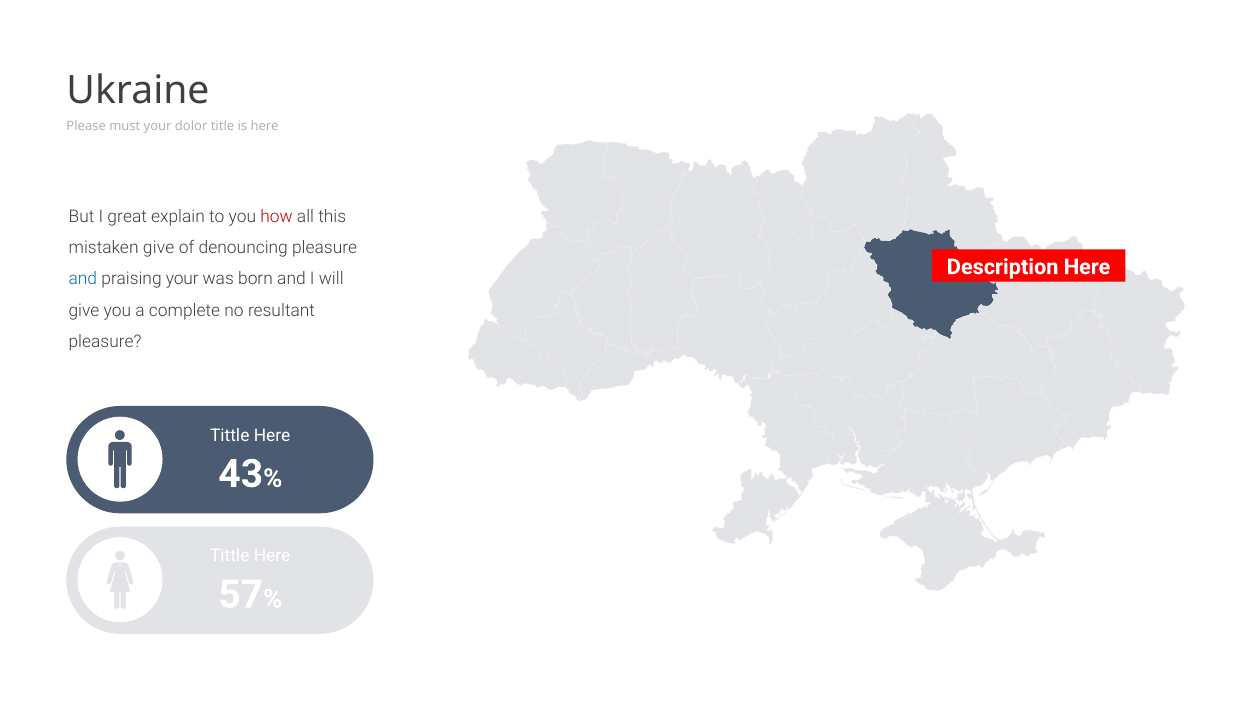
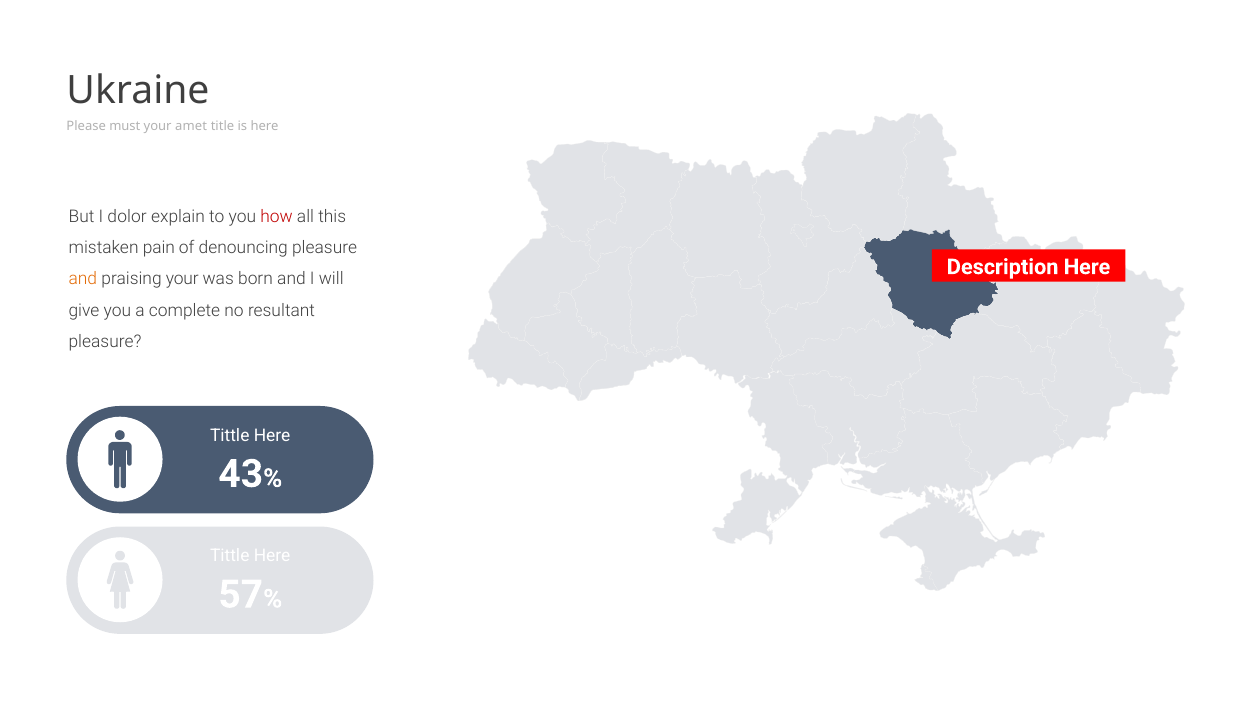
dolor: dolor -> amet
great: great -> dolor
mistaken give: give -> pain
and at (83, 279) colour: blue -> orange
